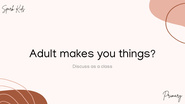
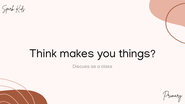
Adult: Adult -> Think
